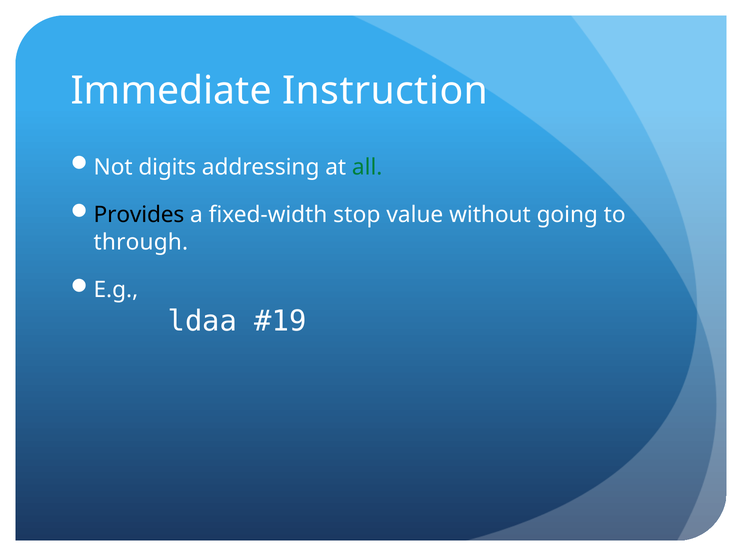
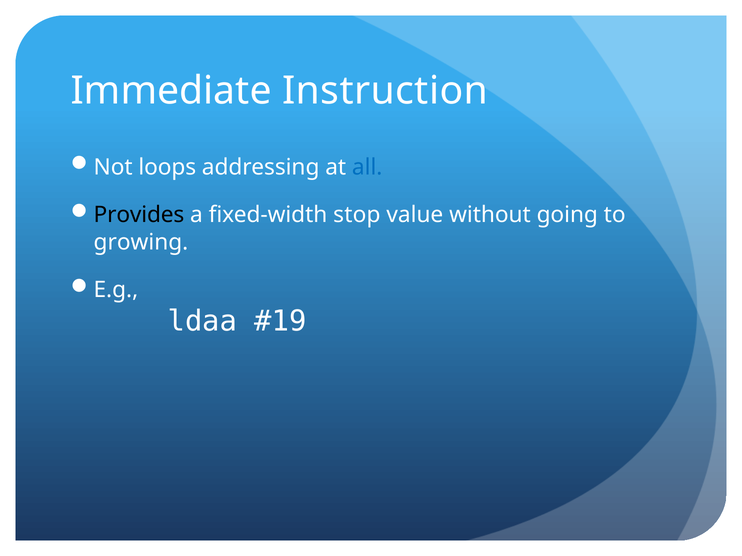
digits: digits -> loops
all colour: green -> blue
through: through -> growing
